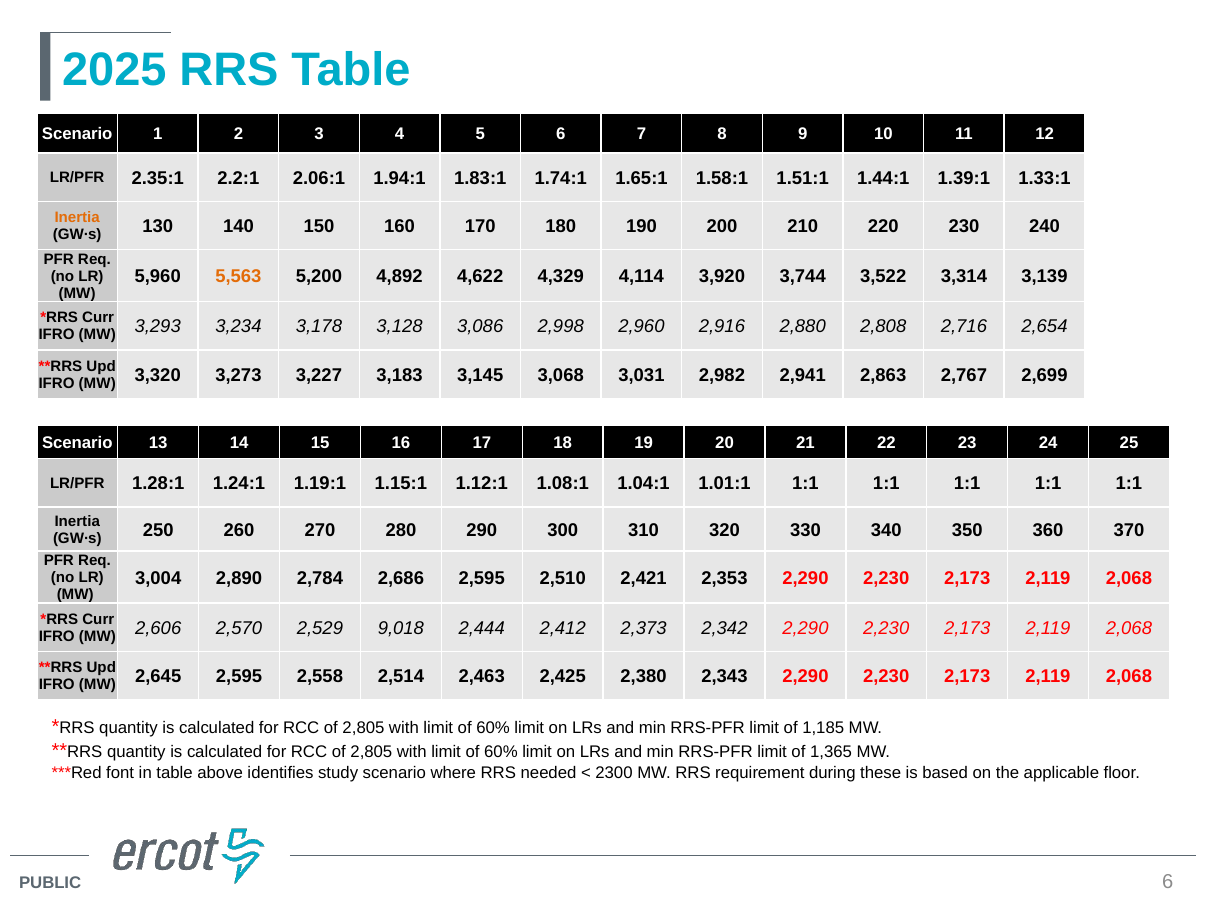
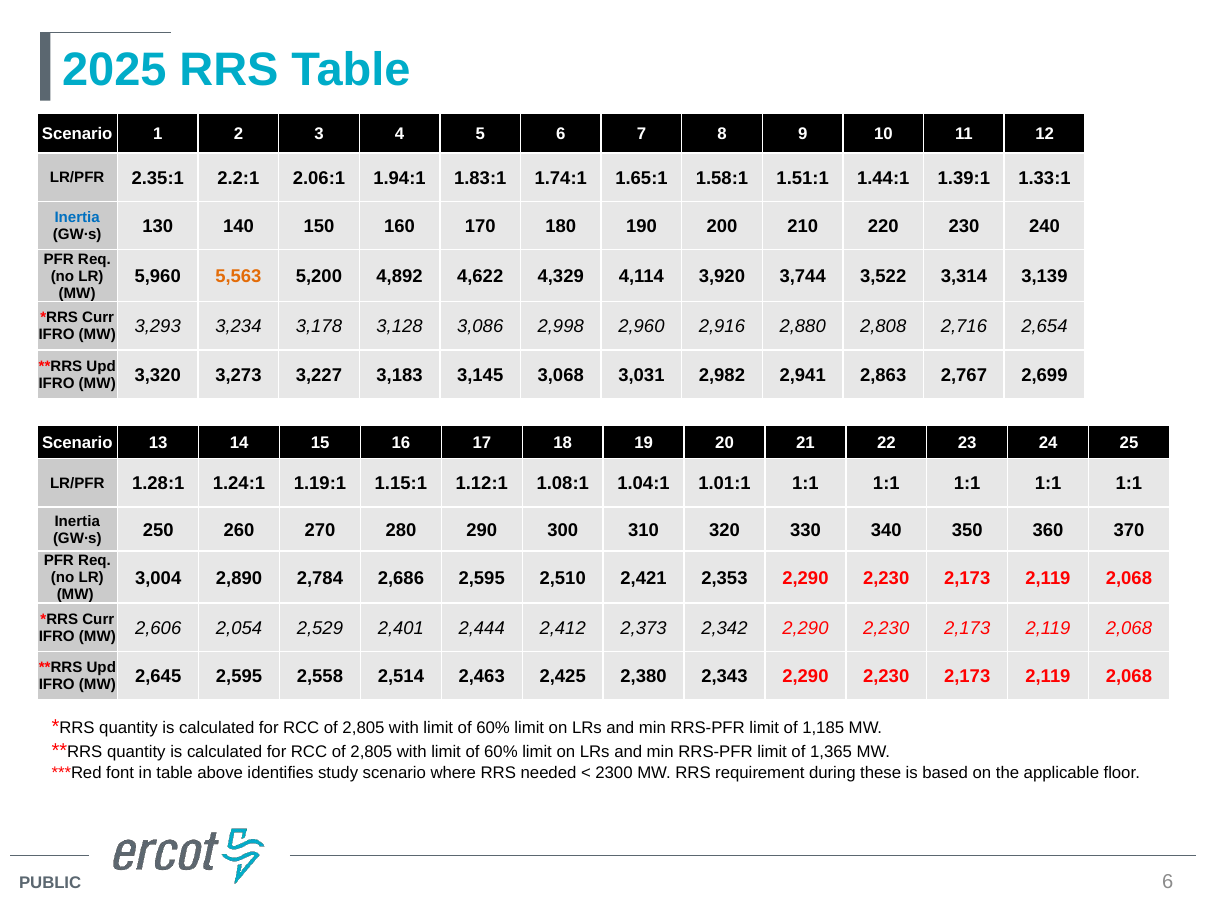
Inertia at (77, 218) colour: orange -> blue
2,570: 2,570 -> 2,054
9,018: 9,018 -> 2,401
